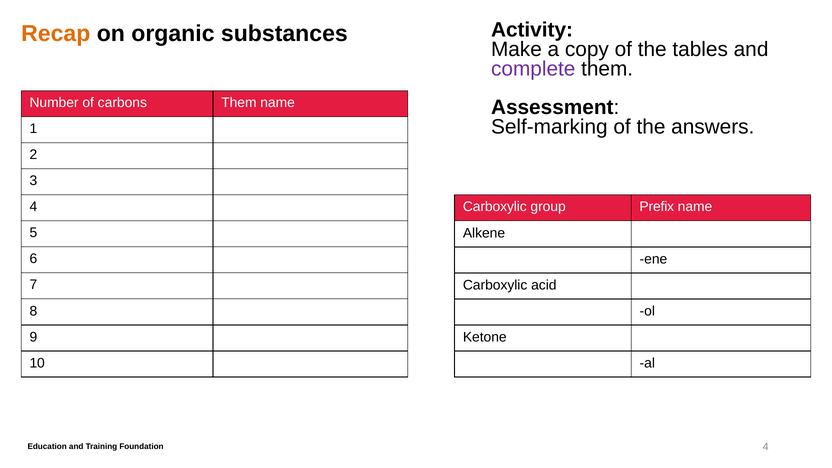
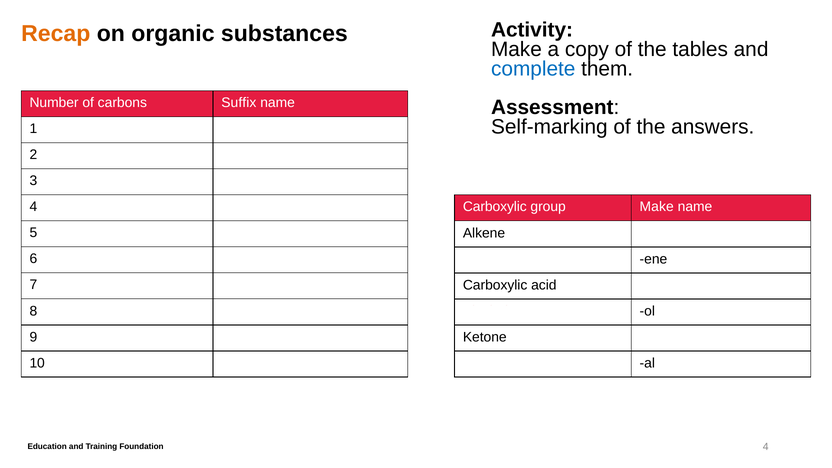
complete colour: purple -> blue
carbons Them: Them -> Suffix
group Prefix: Prefix -> Make
